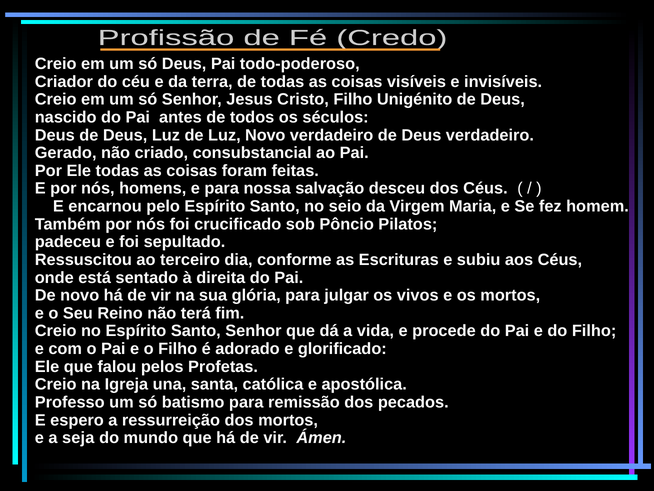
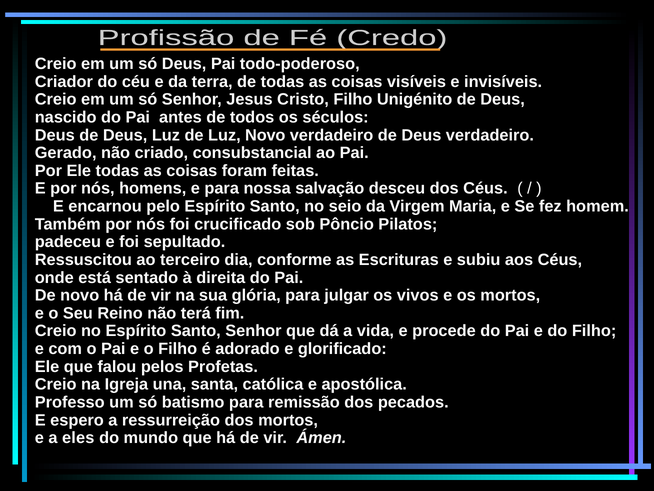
seja: seja -> eles
